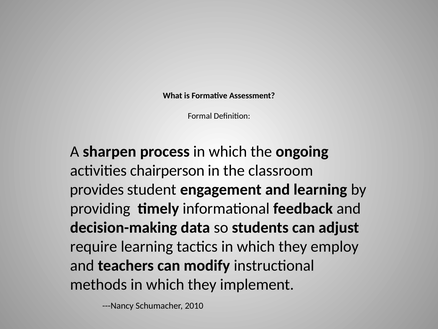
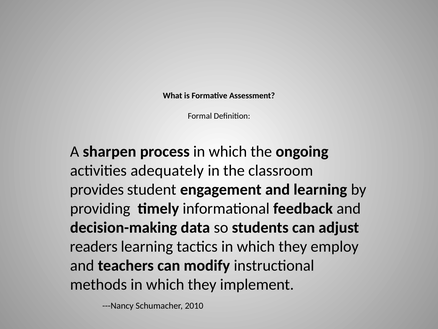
chairperson: chairperson -> adequately
require: require -> readers
